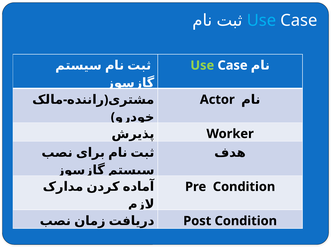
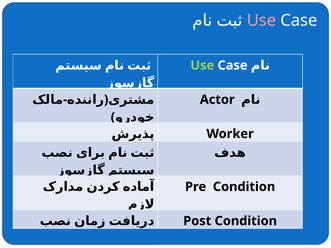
Use at (261, 20) colour: light blue -> pink
